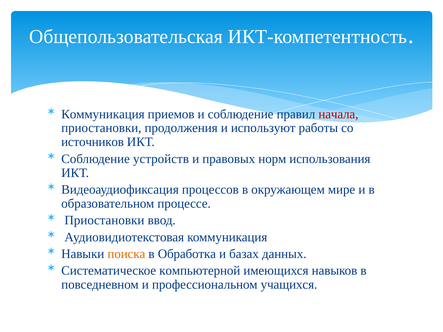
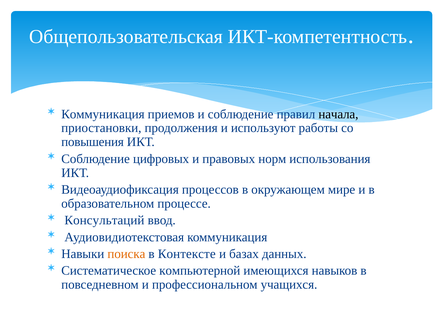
начала colour: red -> black
источников: источников -> повышения
устройств: устройств -> цифровых
Приостановки at (104, 220): Приостановки -> Консультаций
Обработка: Обработка -> Контексте
